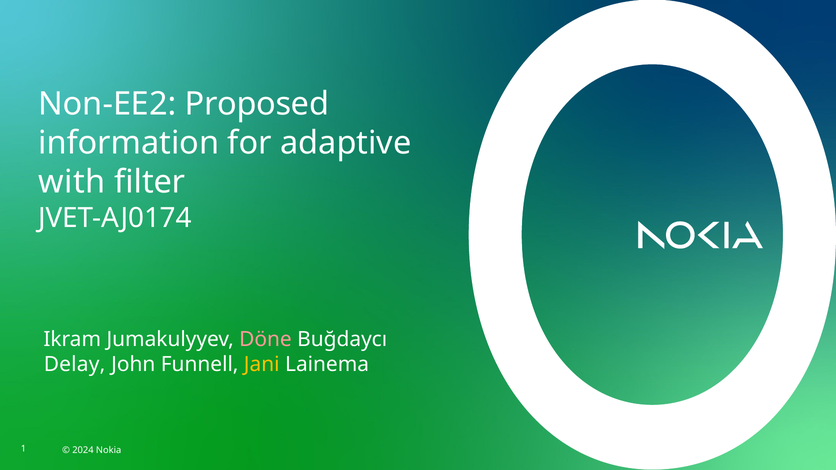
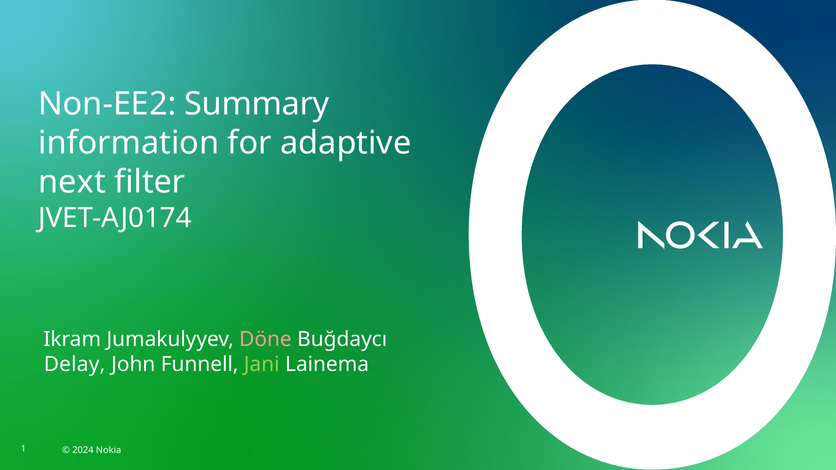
Proposed: Proposed -> Summary
with: with -> next
Jani colour: yellow -> light green
